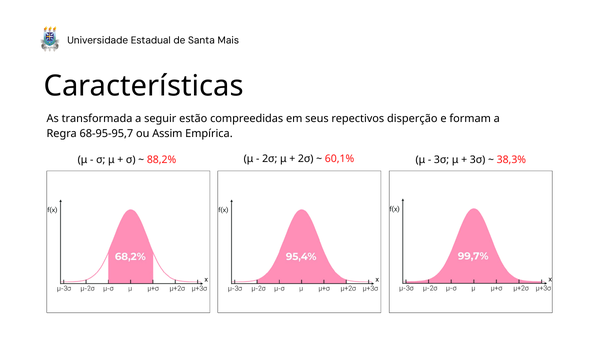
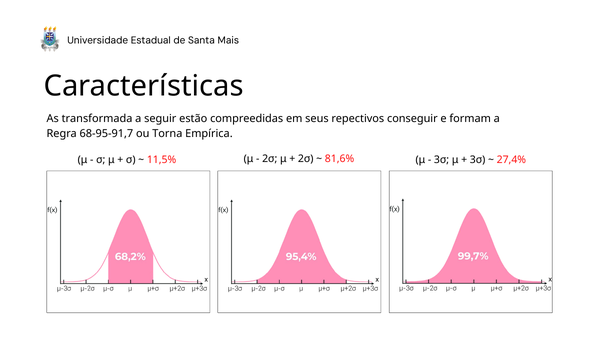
disperção: disperção -> conseguir
68-95-95,7: 68-95-95,7 -> 68-95-91,7
Assim: Assim -> Torna
88,2%: 88,2% -> 11,5%
60,1%: 60,1% -> 81,6%
38,3%: 38,3% -> 27,4%
